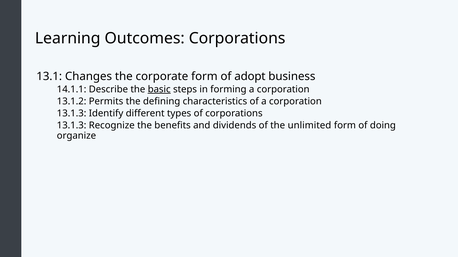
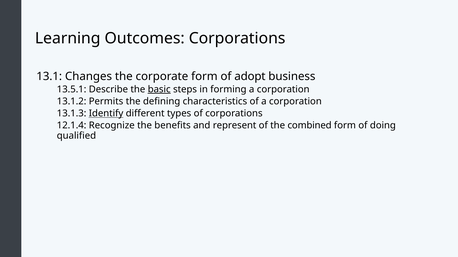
14.1.1: 14.1.1 -> 13.5.1
Identify underline: none -> present
13.1.3 at (72, 126): 13.1.3 -> 12.1.4
dividends: dividends -> represent
unlimited: unlimited -> combined
organize: organize -> qualified
